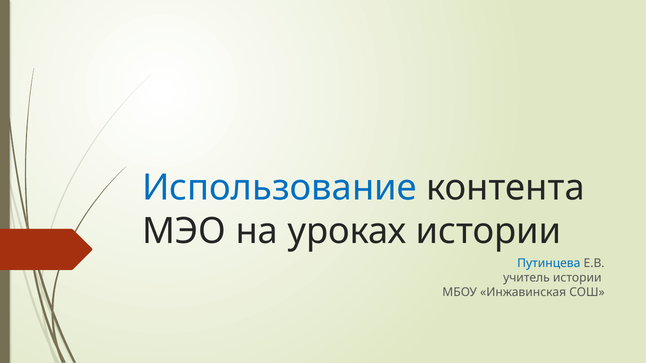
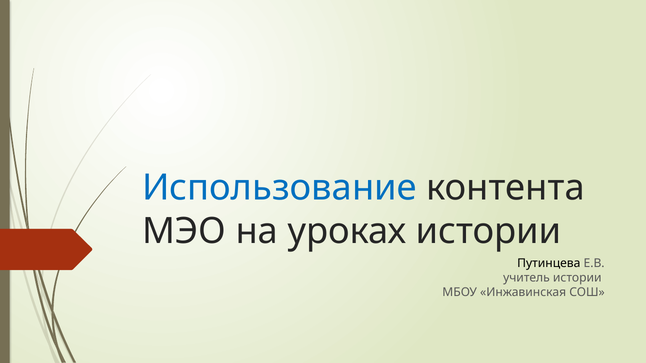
Путинцева colour: blue -> black
